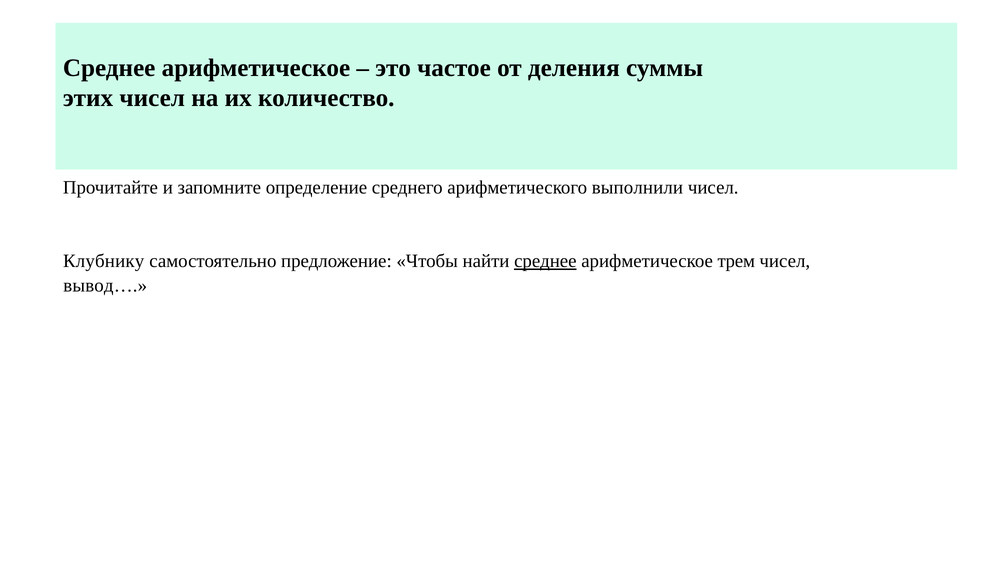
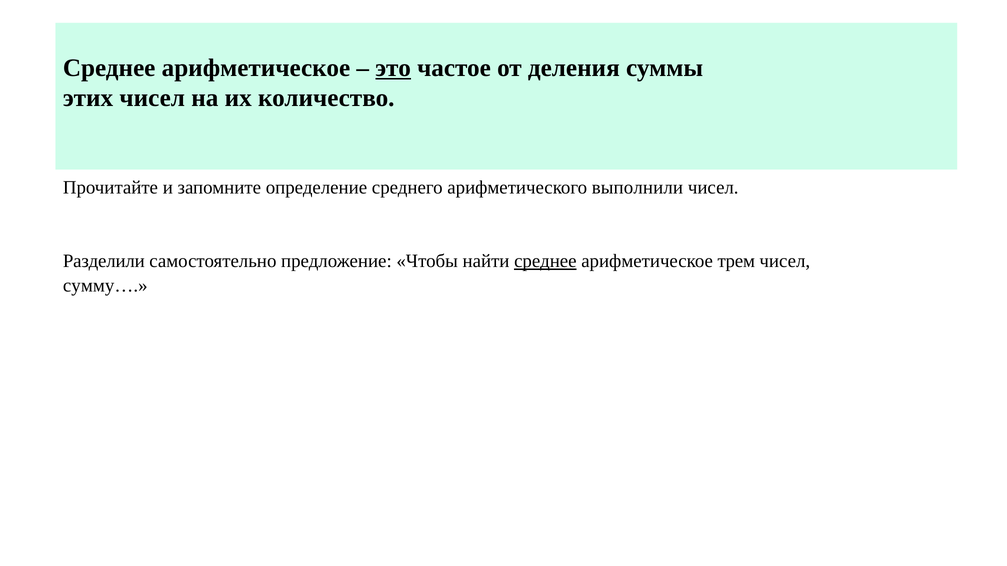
это underline: none -> present
Клубнику: Клубнику -> Разделили
вывод…: вывод… -> сумму…
